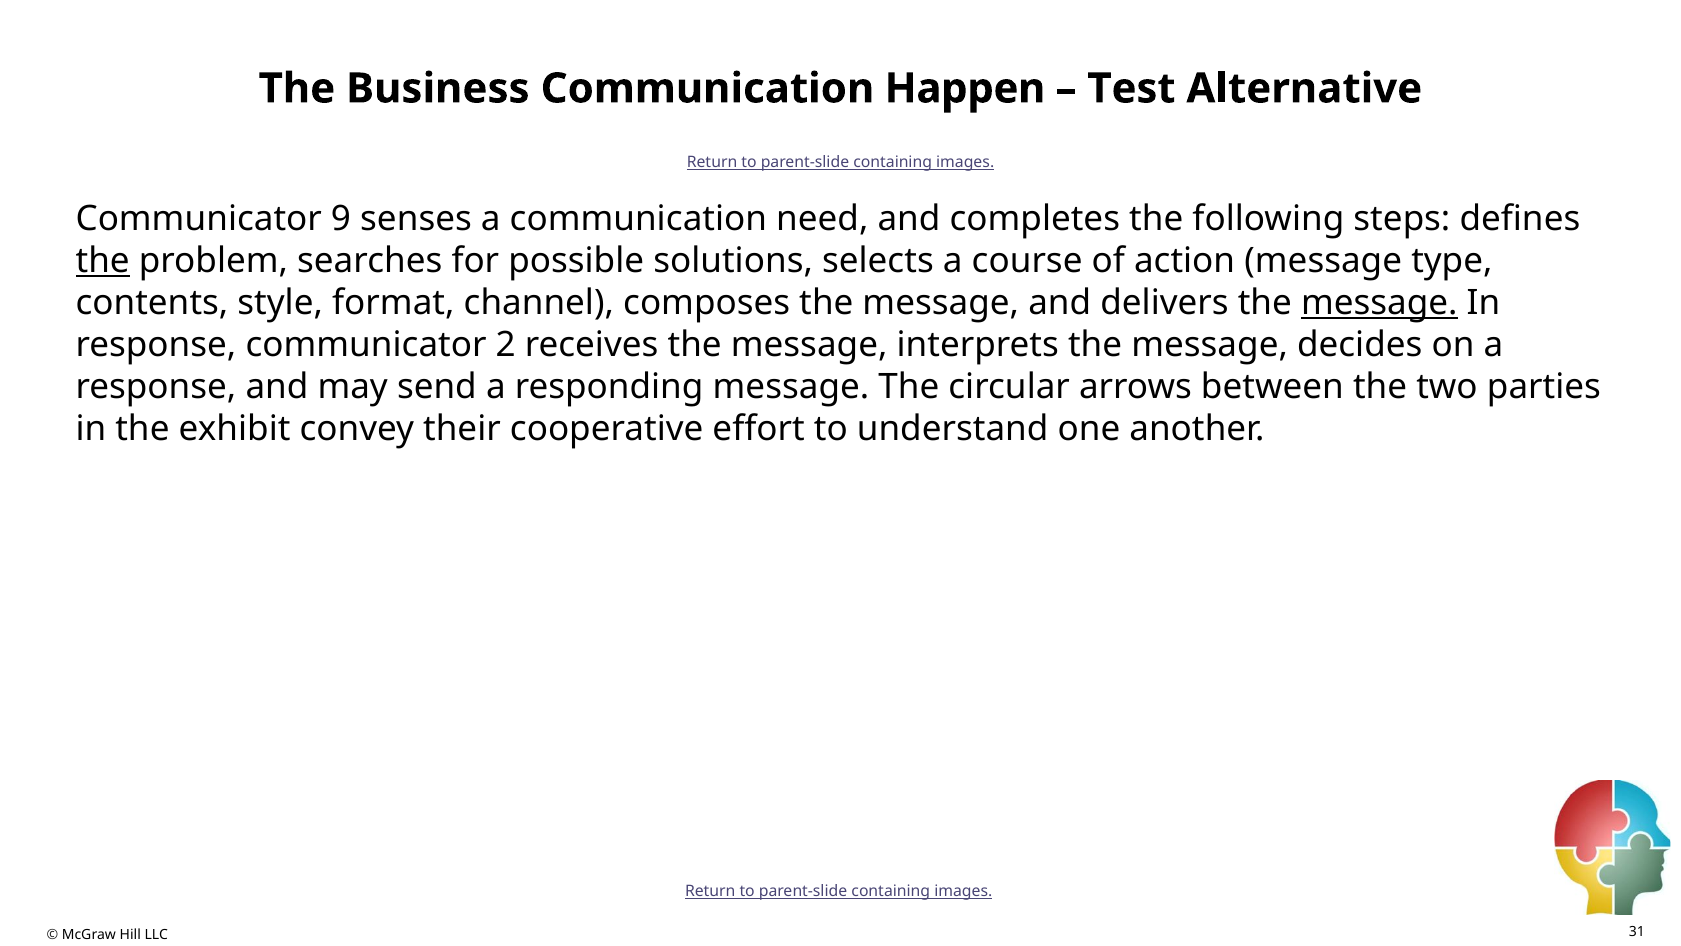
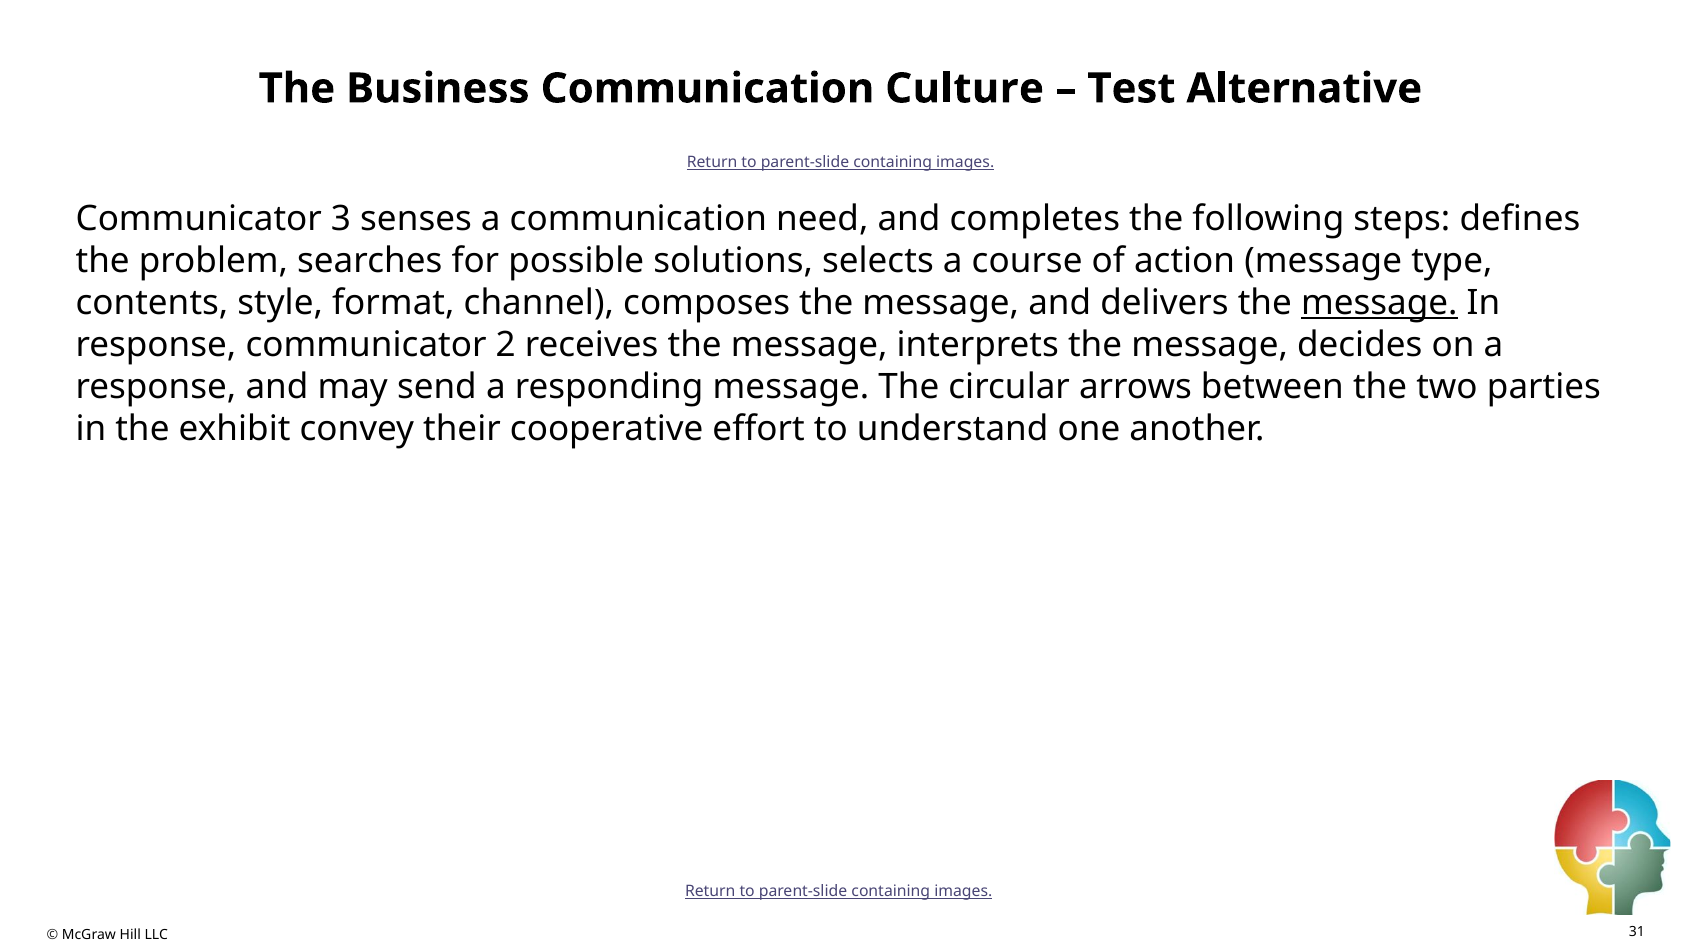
Happen: Happen -> Culture
9: 9 -> 3
the at (103, 261) underline: present -> none
